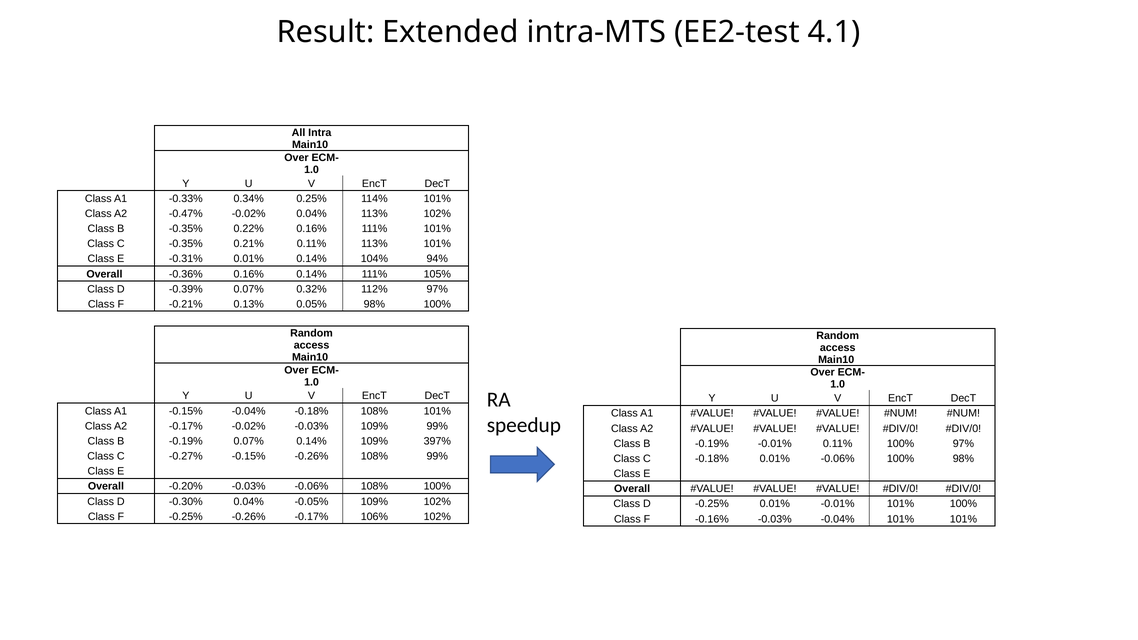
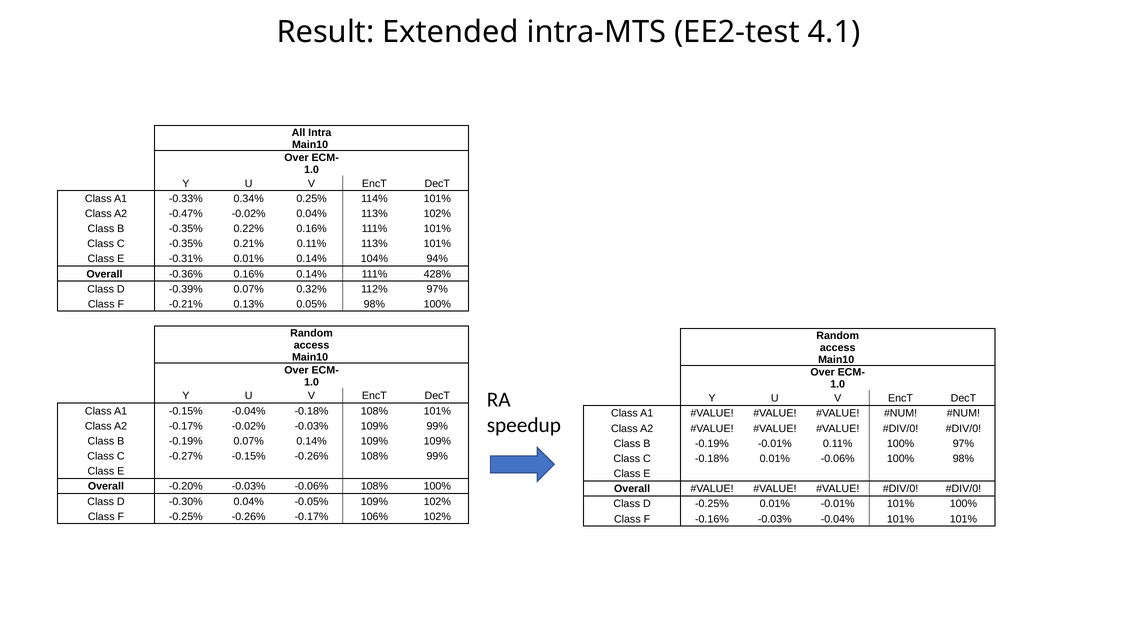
105%: 105% -> 428%
109% 397%: 397% -> 109%
